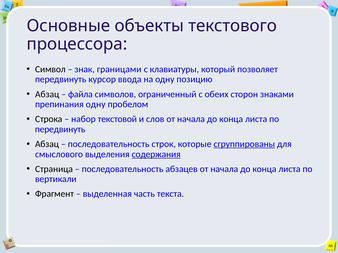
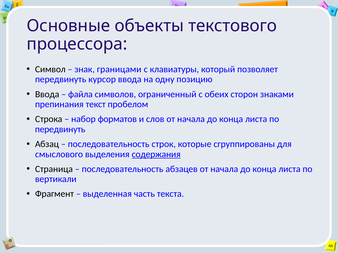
Абзац at (47, 94): Абзац -> Ввода
препинания одну: одну -> текст
текстовой: текстовой -> форматов
сгруппированы underline: present -> none
